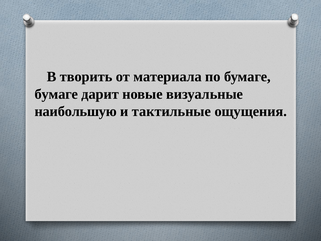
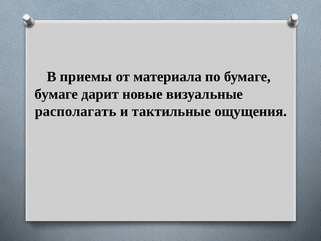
творить: творить -> приемы
наибольшую: наибольшую -> располагать
